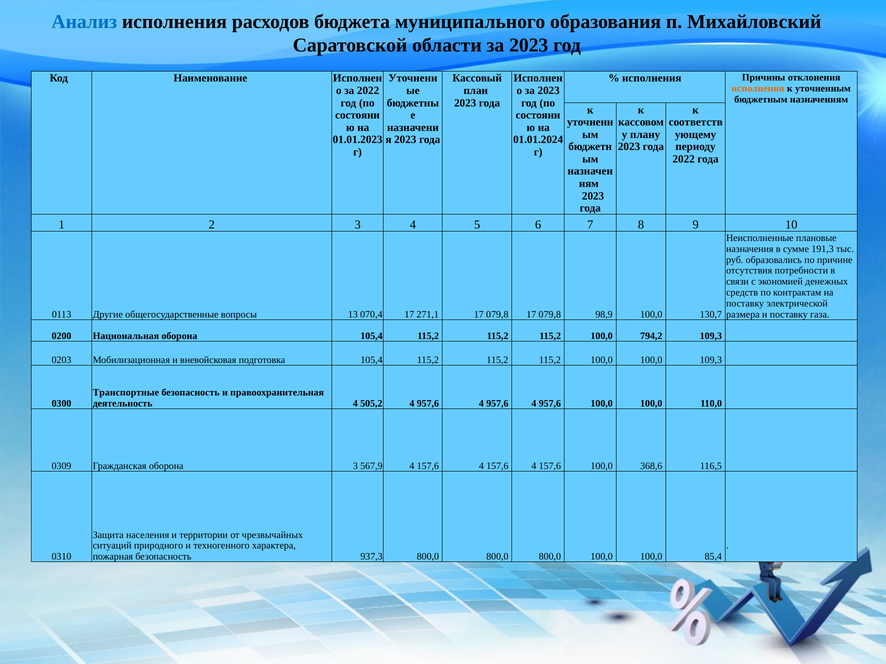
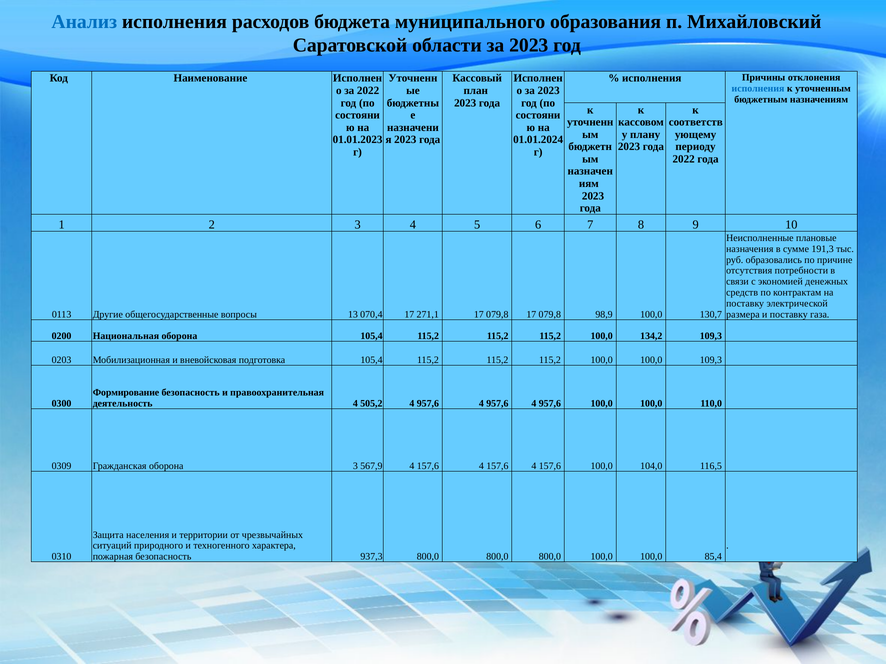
исполнения at (758, 89) colour: orange -> blue
794,2: 794,2 -> 134,2
Транспортные: Транспортные -> Формирование
368,6: 368,6 -> 104,0
